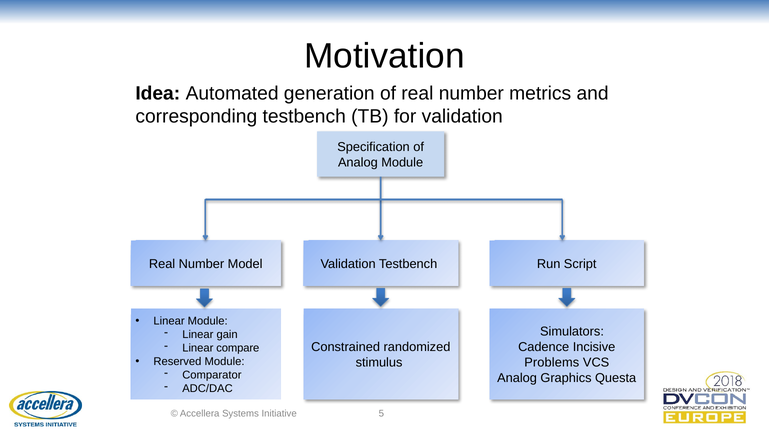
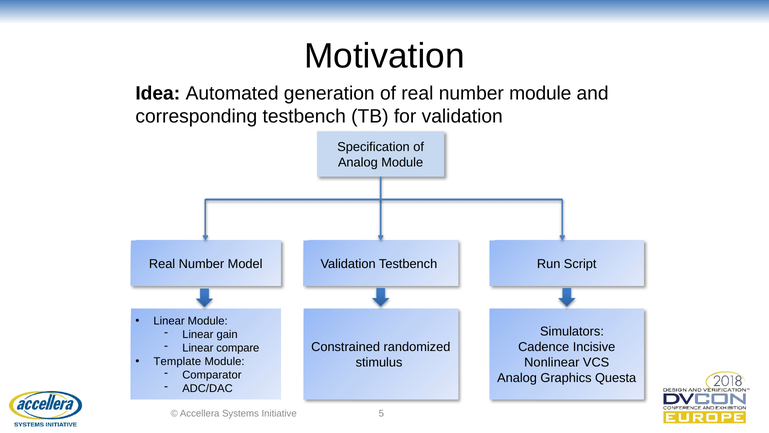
number metrics: metrics -> module
Reserved: Reserved -> Template
Problems: Problems -> Nonlinear
